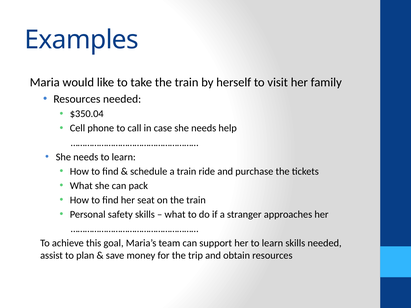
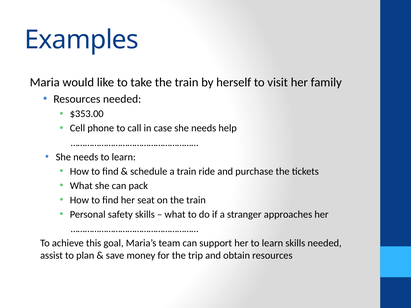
$350.04: $350.04 -> $353.00
